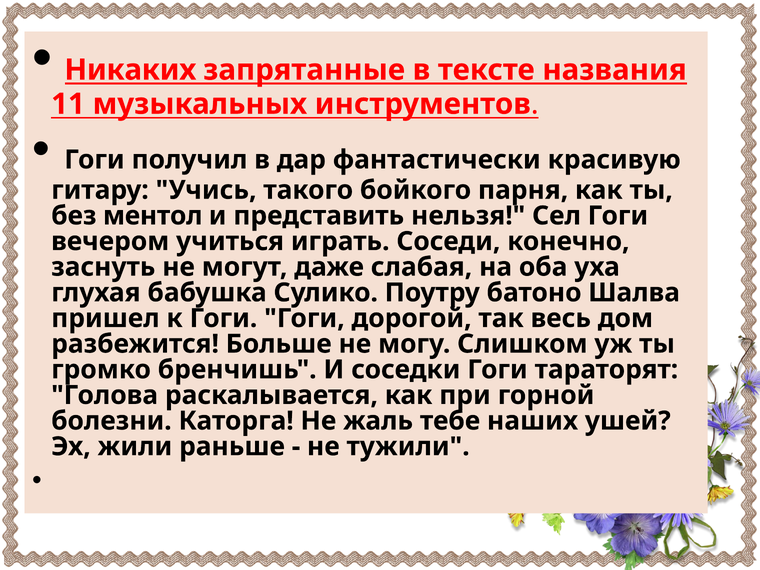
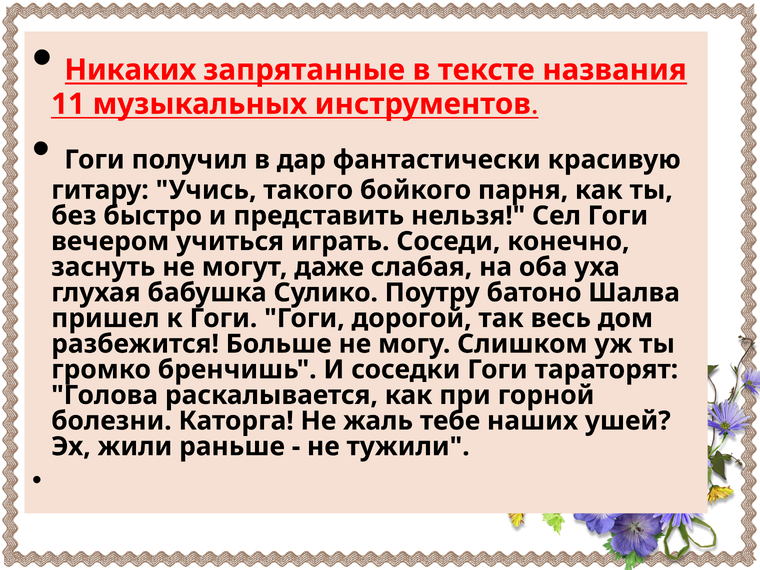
ментол: ментол -> быстро
